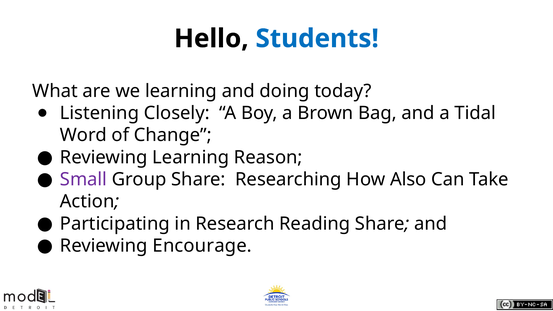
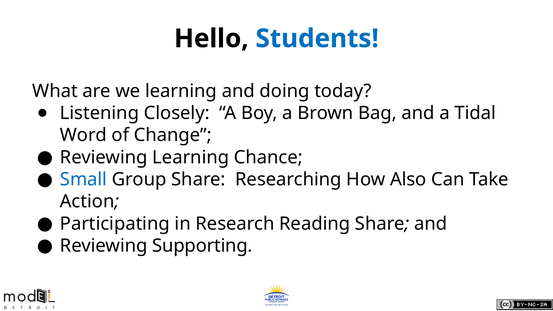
Reason: Reason -> Chance
Small colour: purple -> blue
Encourage: Encourage -> Supporting
